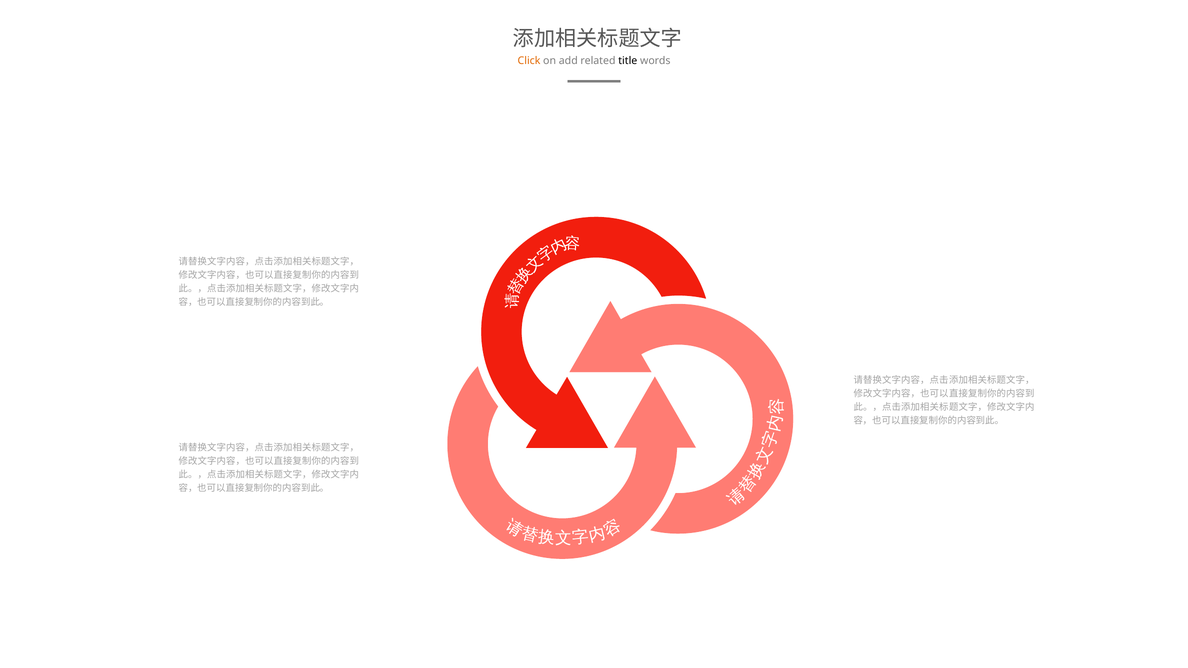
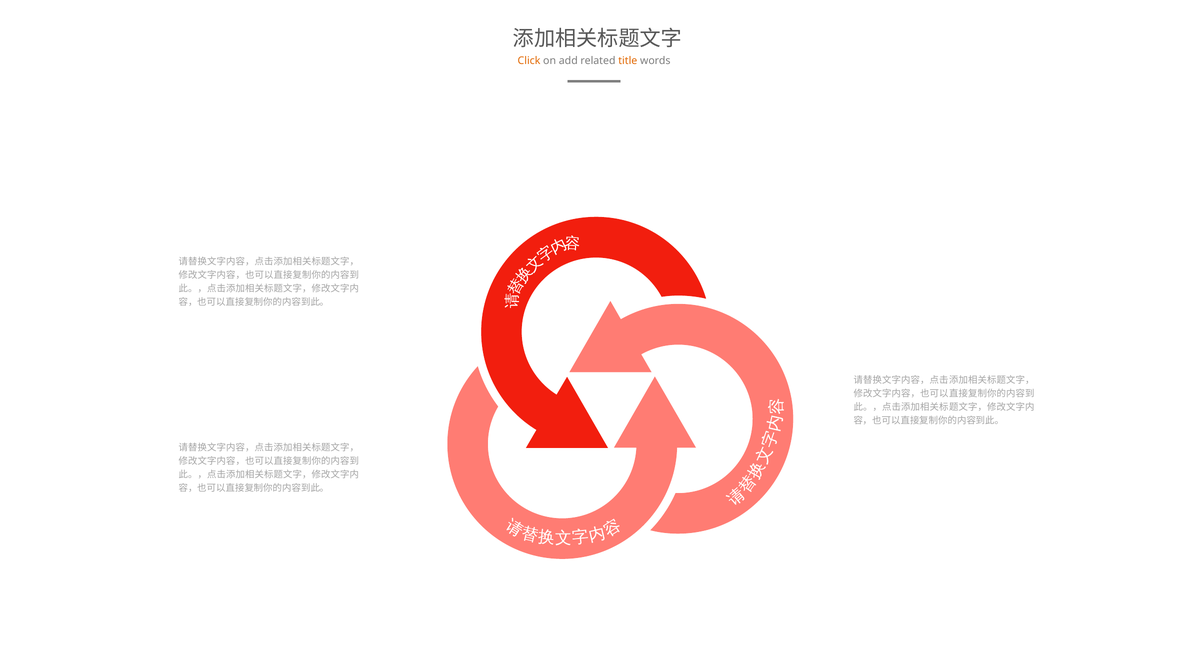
title colour: black -> orange
